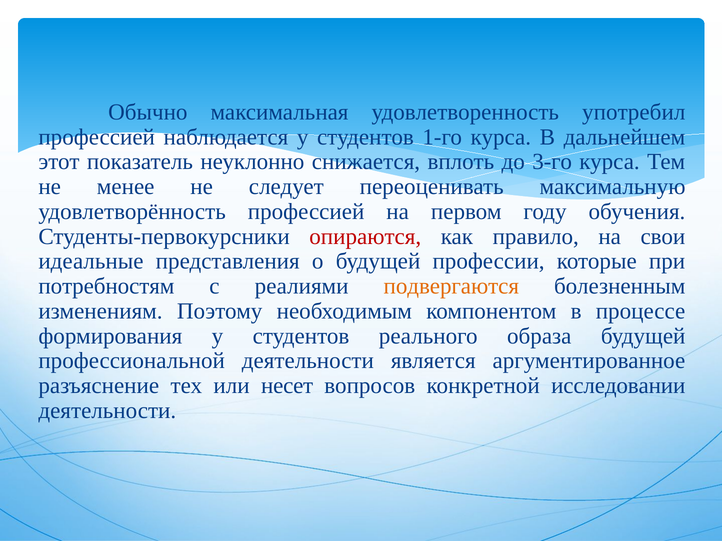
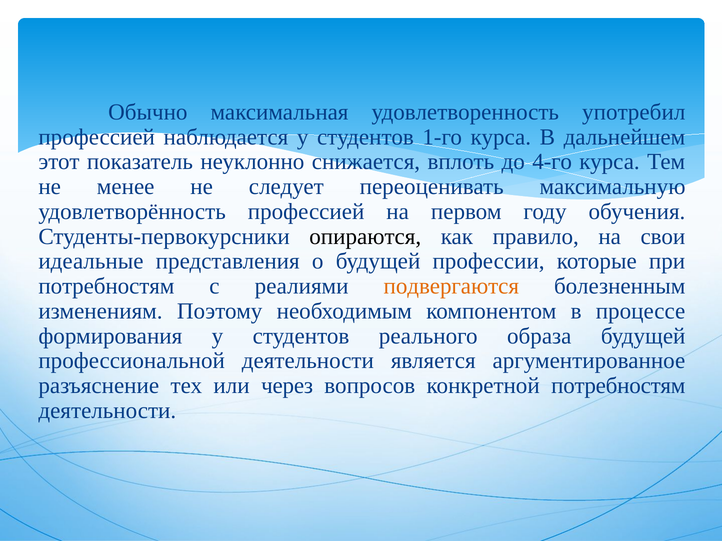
3-го: 3-го -> 4-го
опираются colour: red -> black
несет: несет -> через
конкретной исследовании: исследовании -> потребностям
